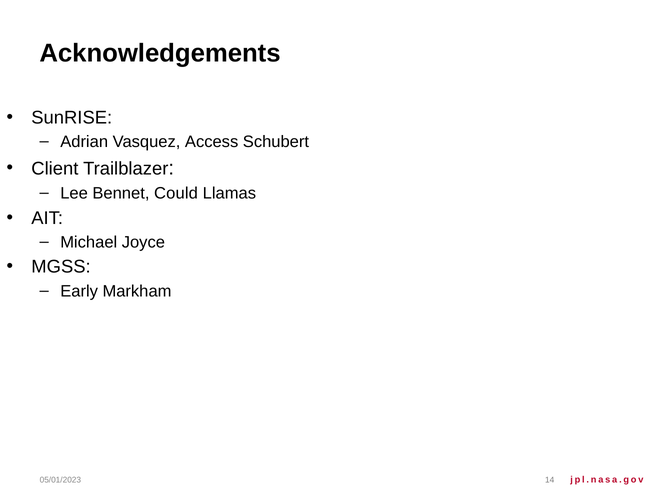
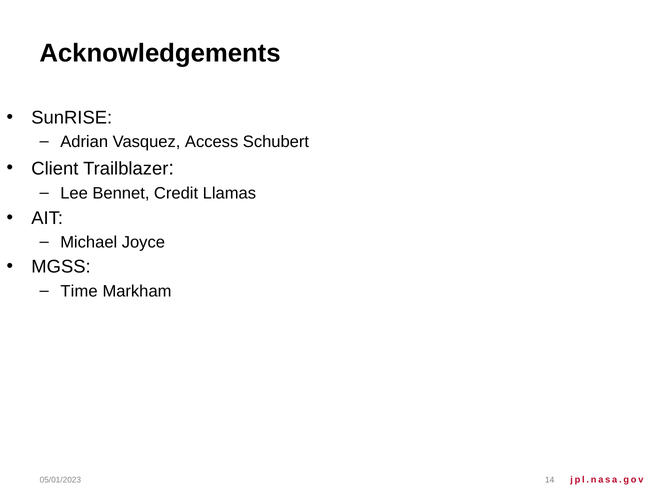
Could: Could -> Credit
Early: Early -> Time
